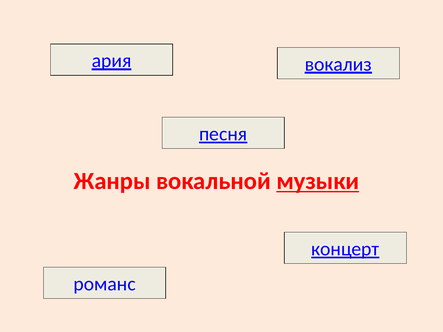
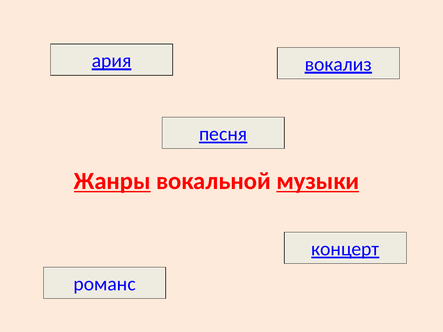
Жанры underline: none -> present
